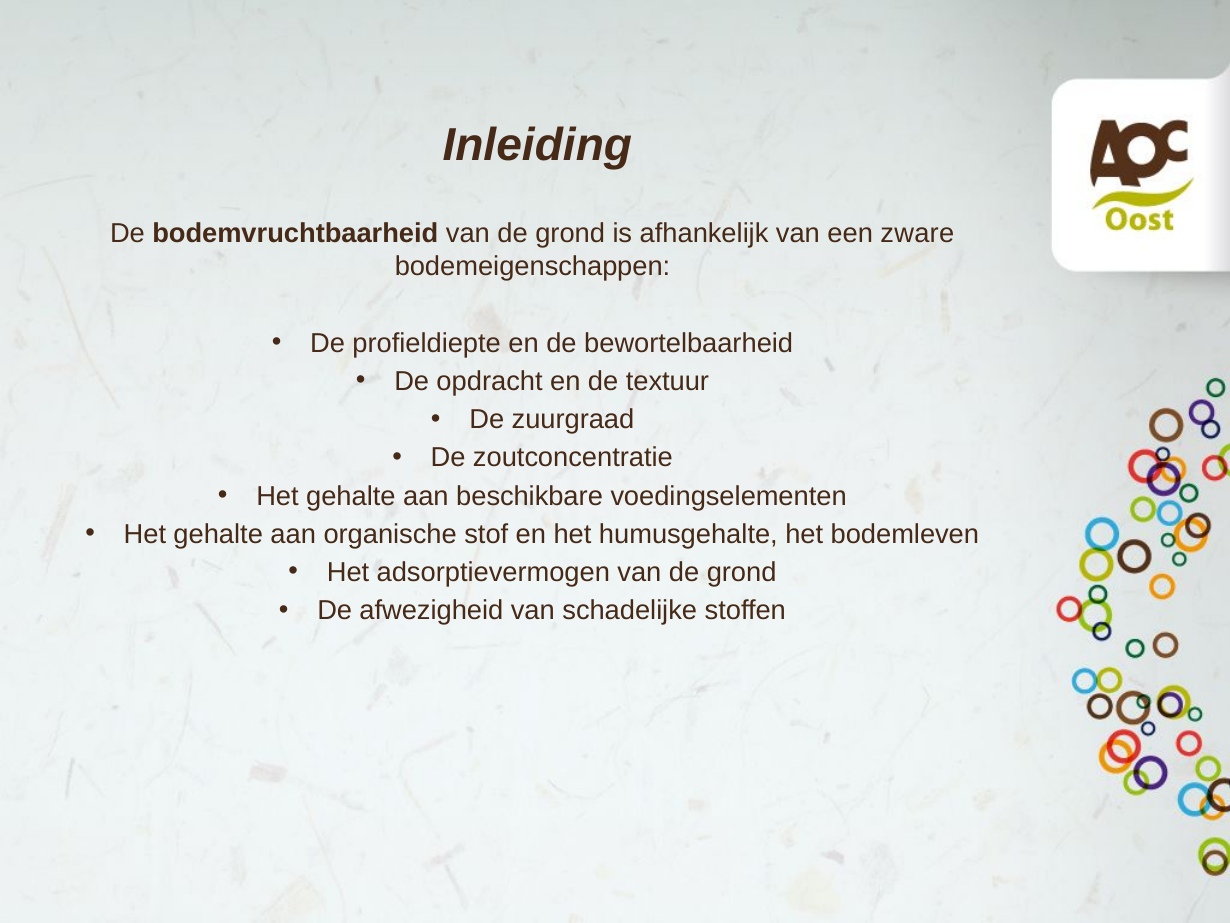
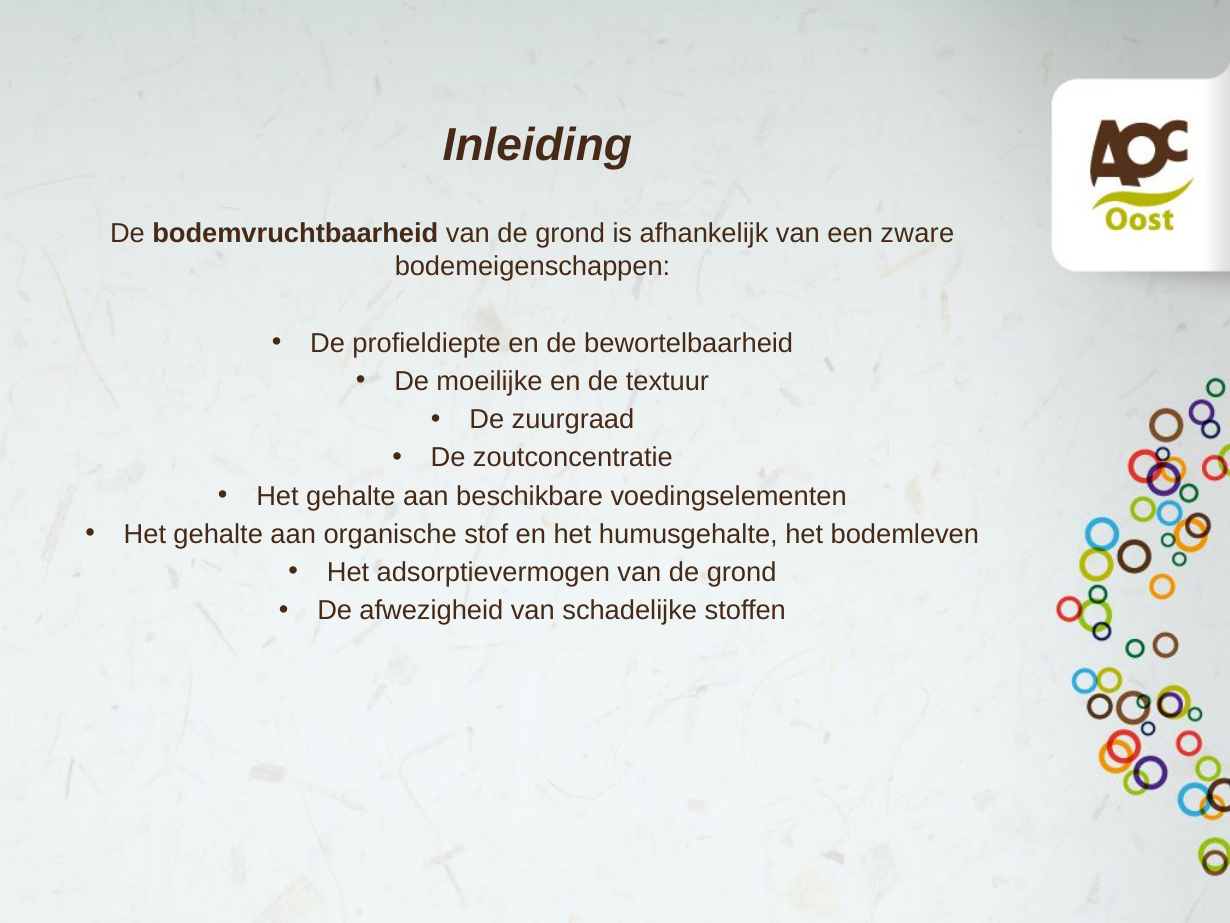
opdracht: opdracht -> moeilijke
